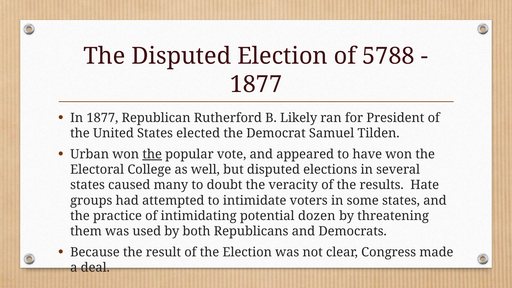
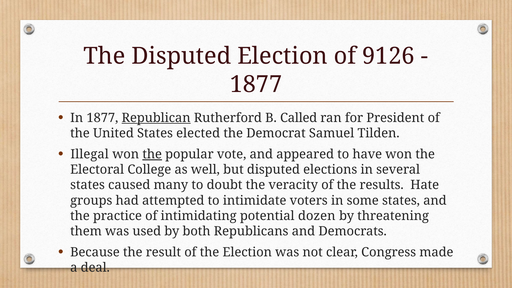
5788: 5788 -> 9126
Republican underline: none -> present
Likely: Likely -> Called
Urban: Urban -> Illegal
